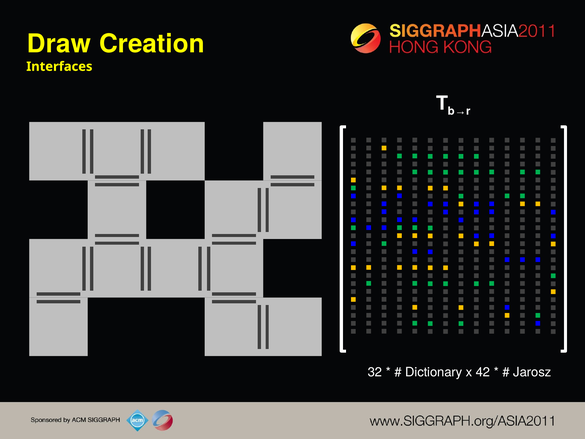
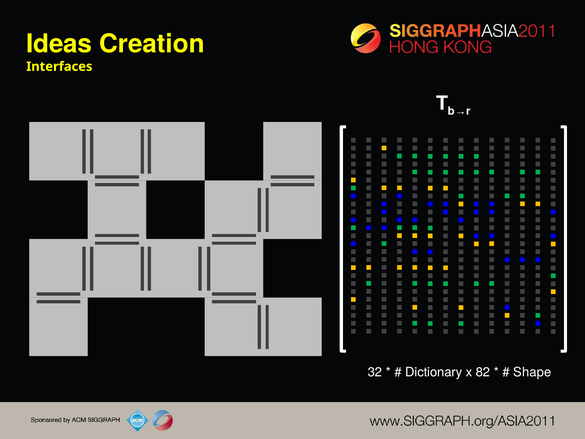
Draw: Draw -> Ideas
42: 42 -> 82
Jarosz: Jarosz -> Shape
